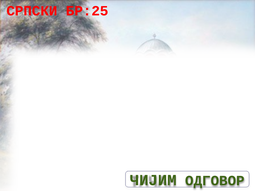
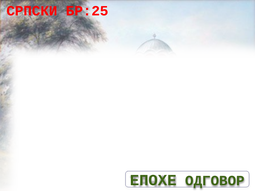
ЧИЈИМ: ЧИЈИМ -> ЕПОХЕ
